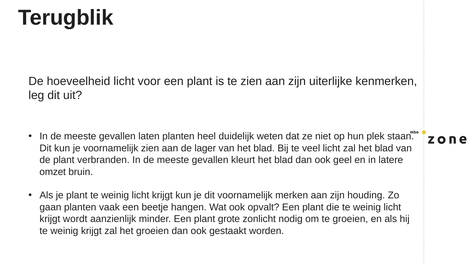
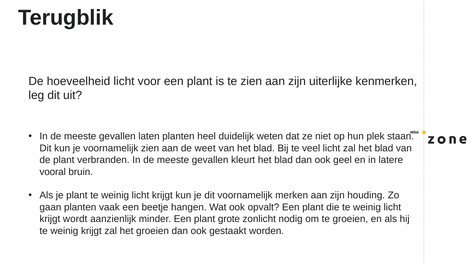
lager: lager -> weet
omzet: omzet -> vooral
